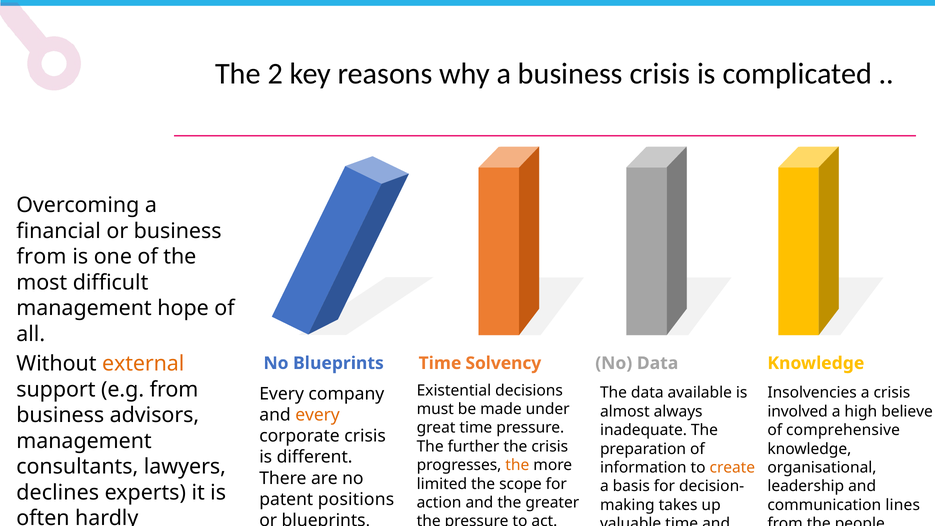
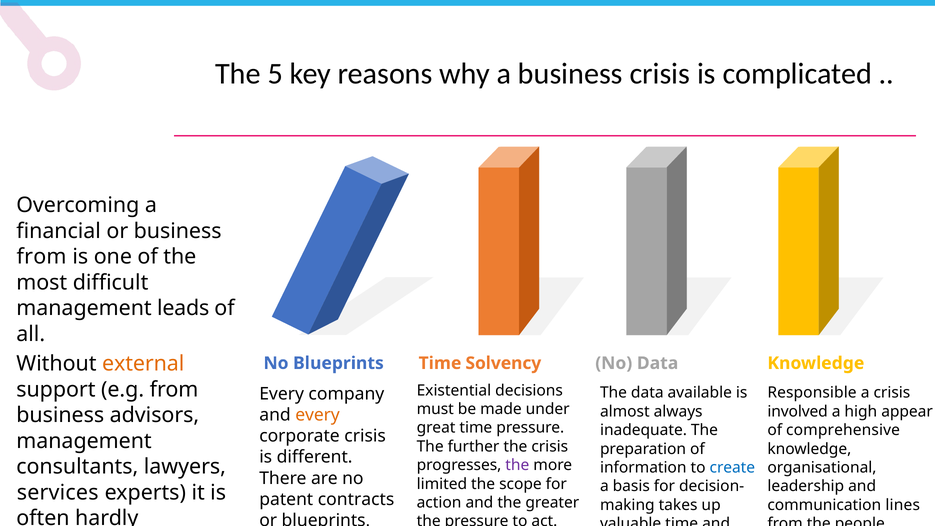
2: 2 -> 5
hope: hope -> leads
Insolvencies: Insolvencies -> Responsible
believe: believe -> appear
the at (517, 465) colour: orange -> purple
create colour: orange -> blue
declines: declines -> services
positions: positions -> contracts
